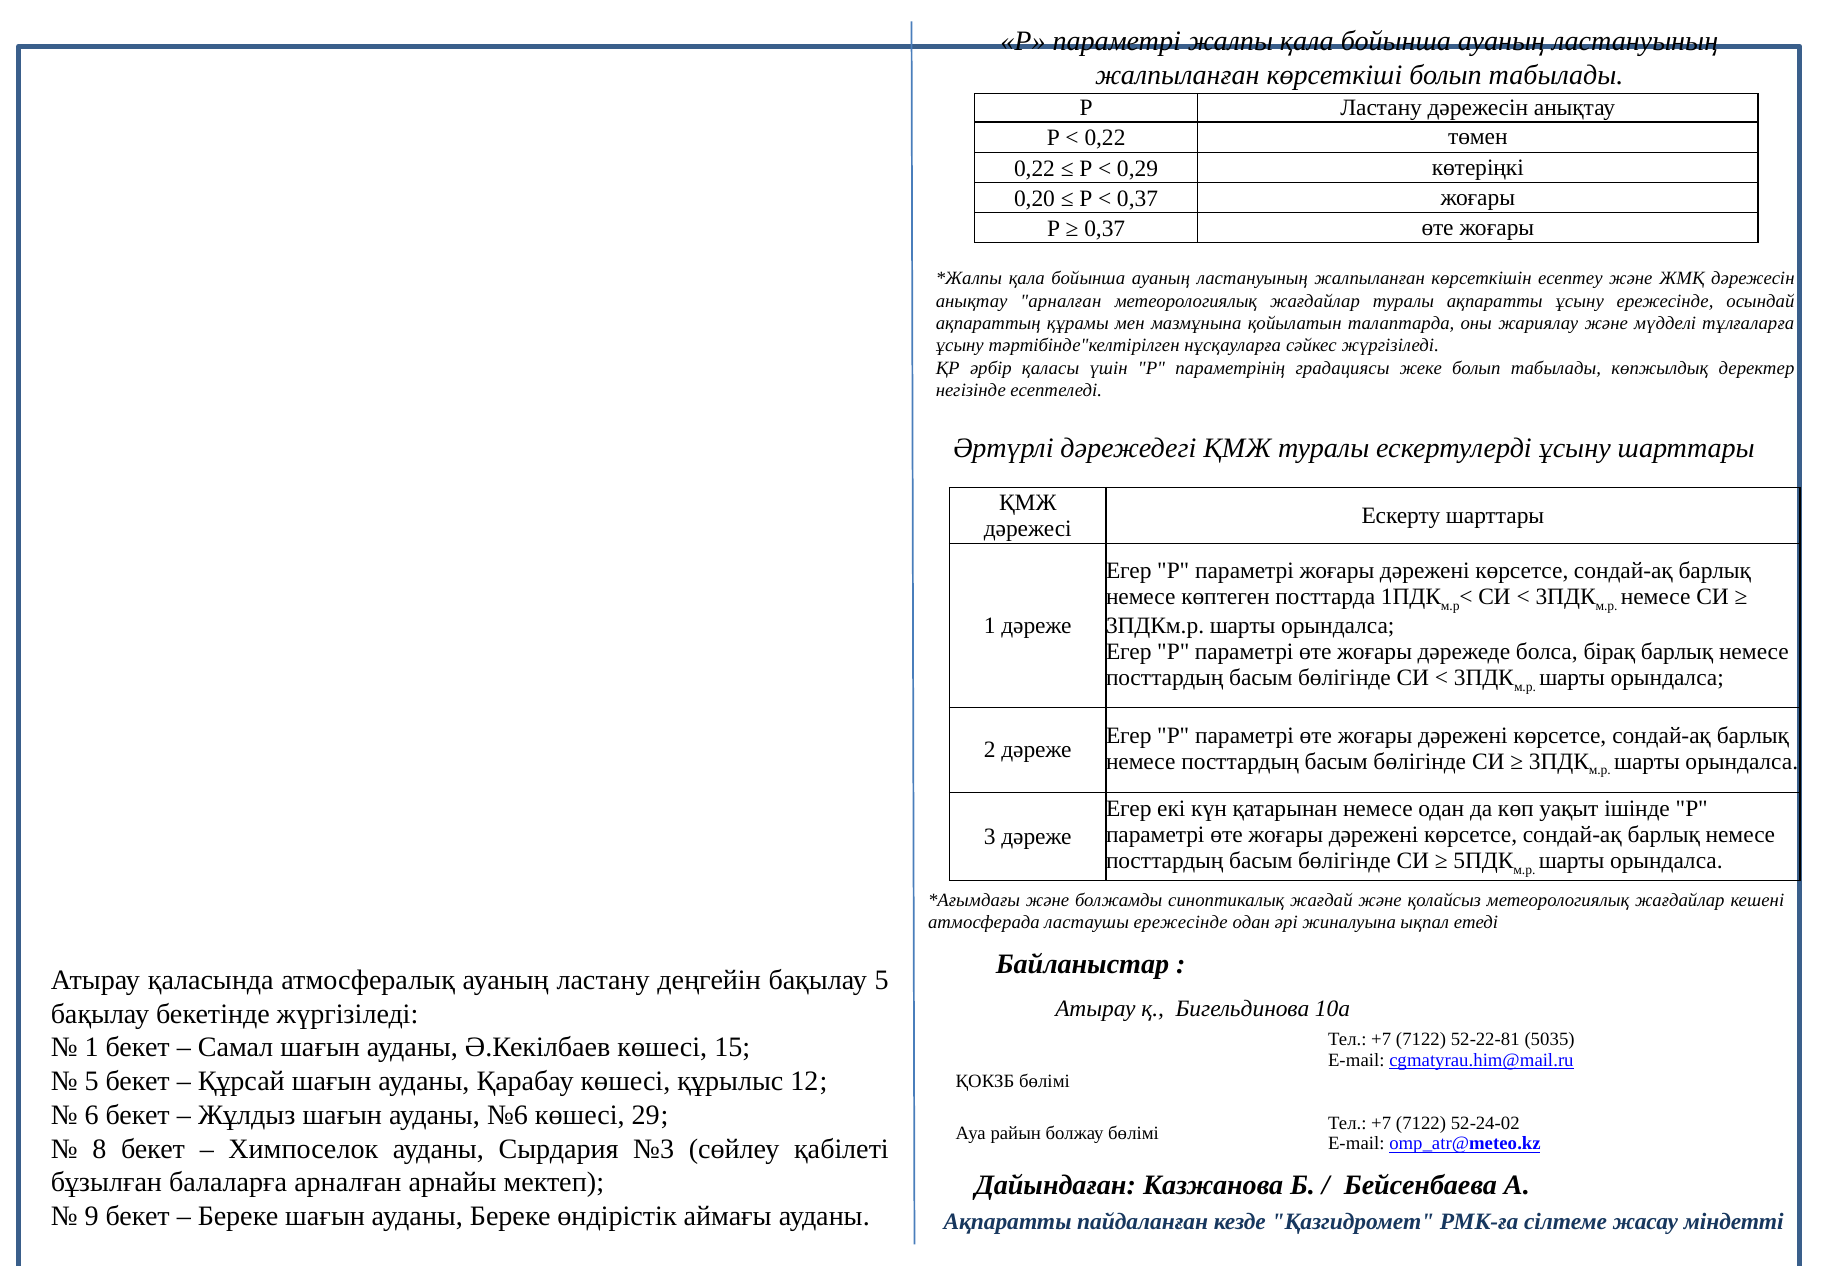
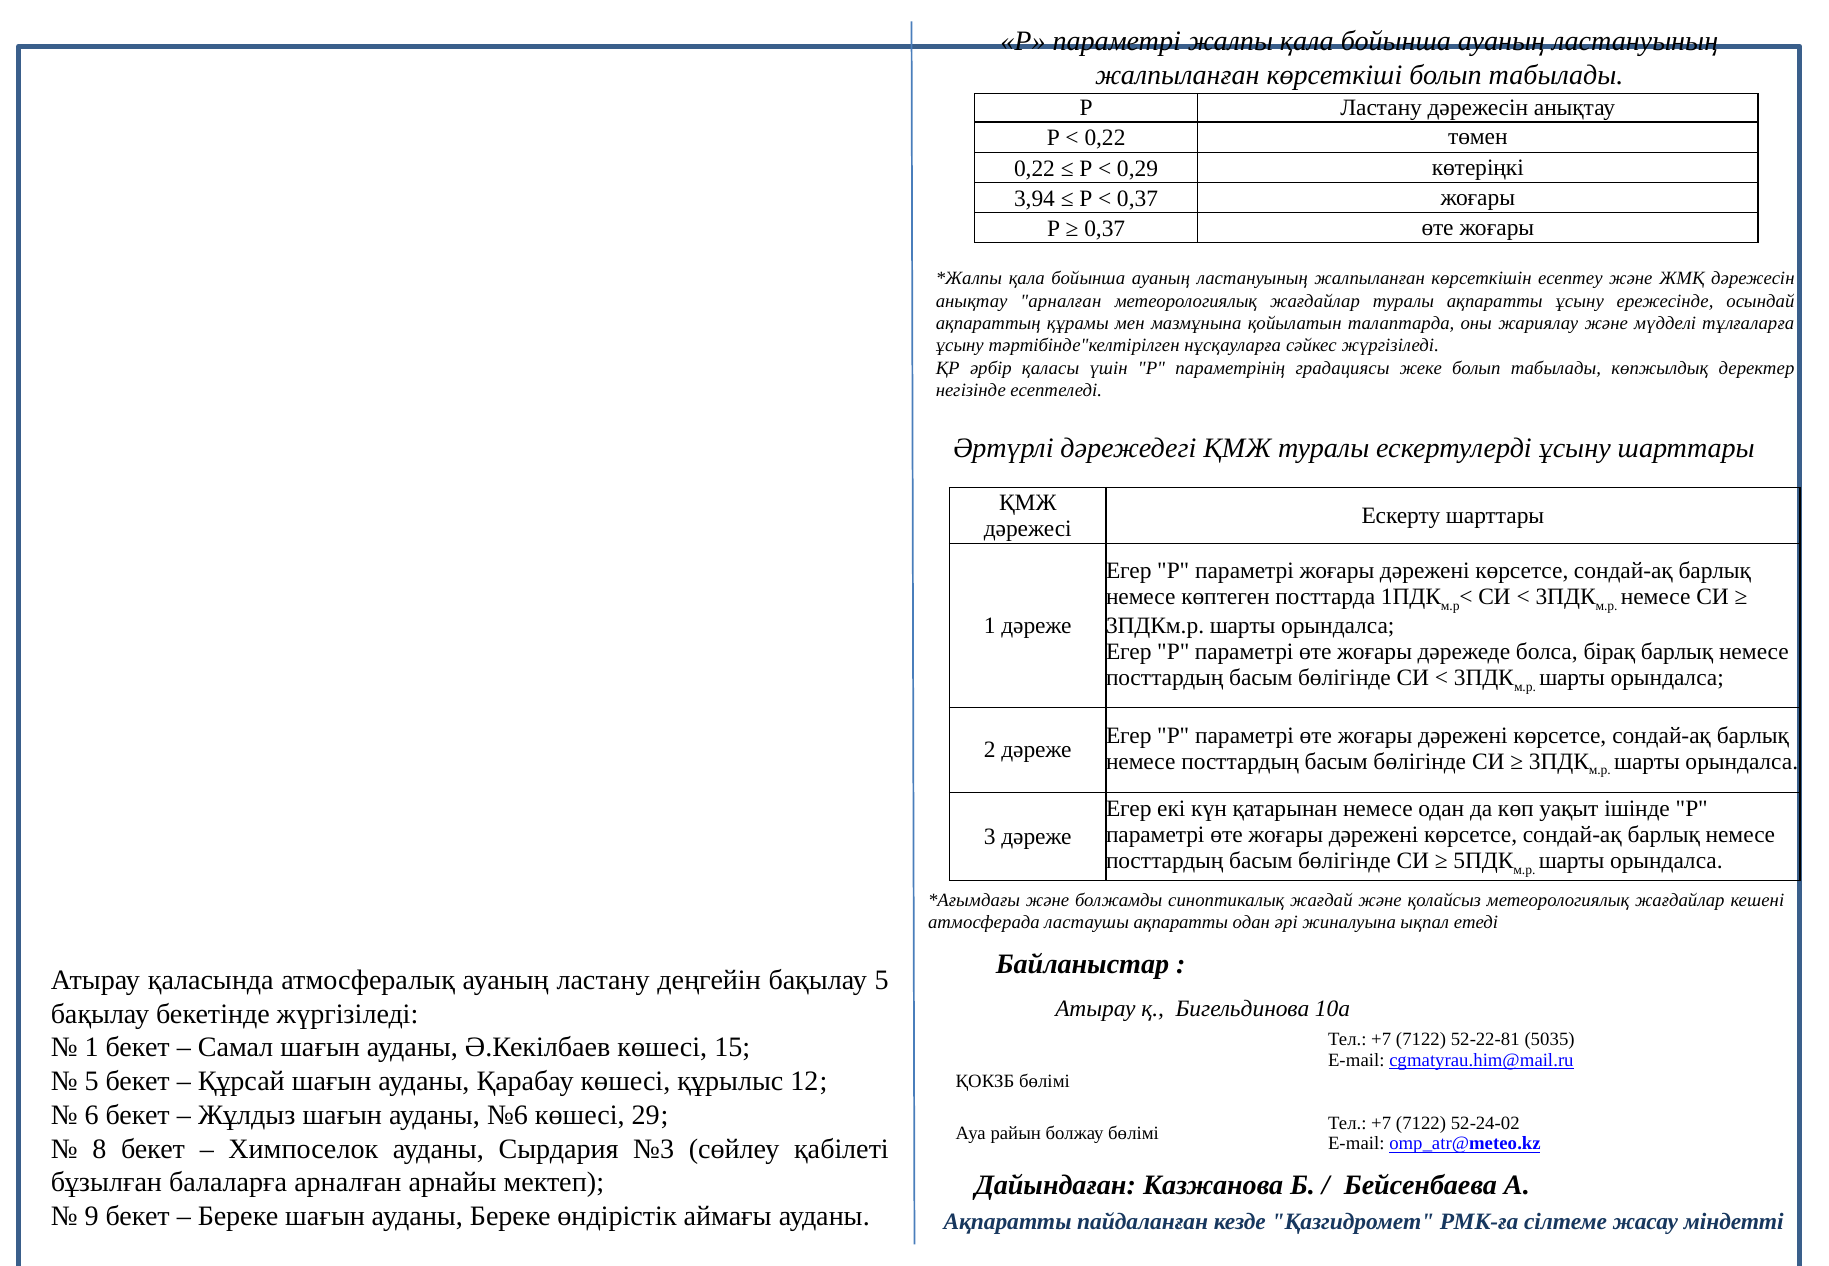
0,20: 0,20 -> 3,94
ластаушы ережесінде: ережесінде -> ақпаратты
